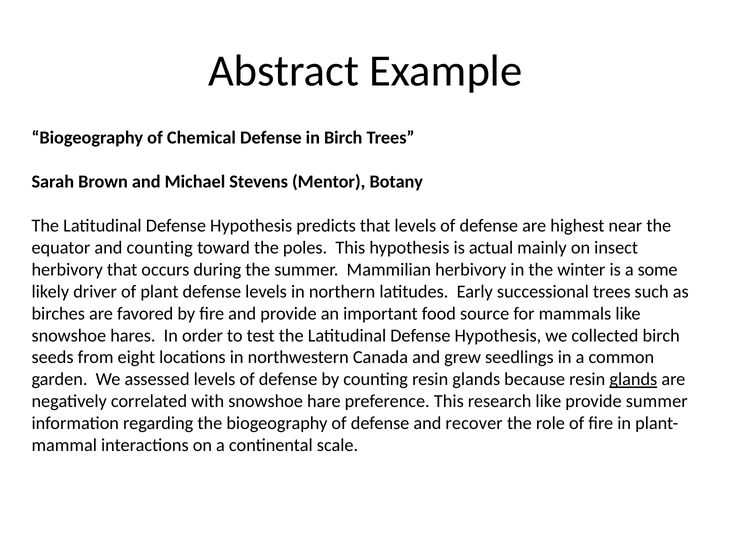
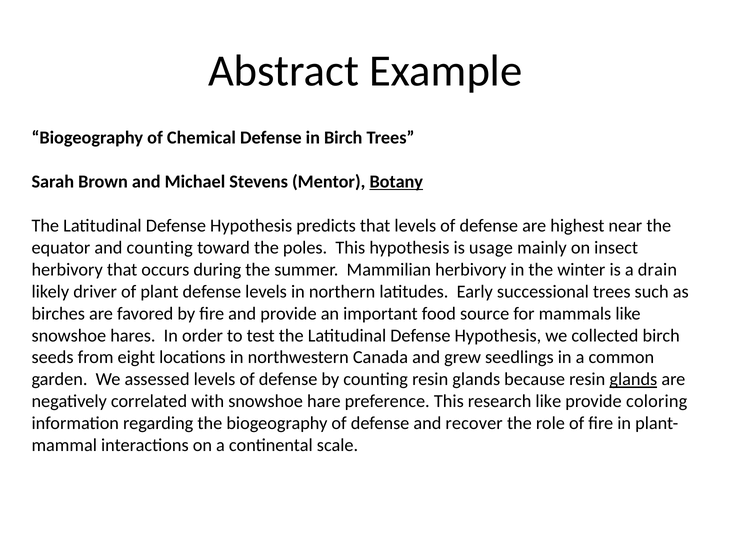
Botany underline: none -> present
actual: actual -> usage
some: some -> drain
provide summer: summer -> coloring
